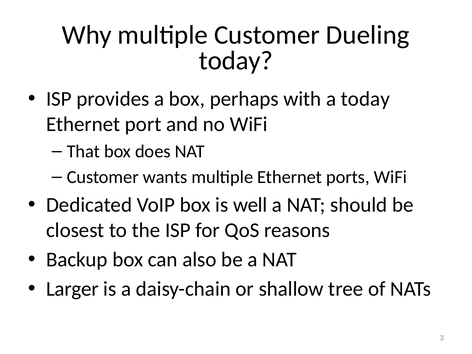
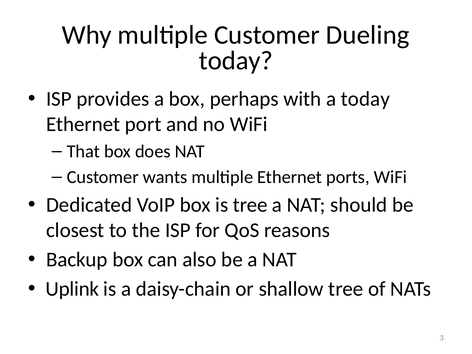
is well: well -> tree
Larger: Larger -> Uplink
